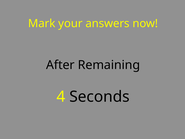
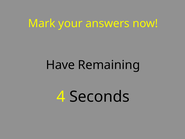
After: After -> Have
